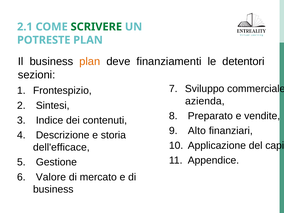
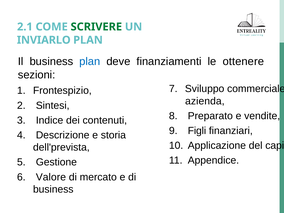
POTRESTE: POTRESTE -> INVIARLO
plan at (90, 61) colour: orange -> blue
detentori: detentori -> ottenere
Alto: Alto -> Figli
dell'efficace: dell'efficace -> dell'prevista
